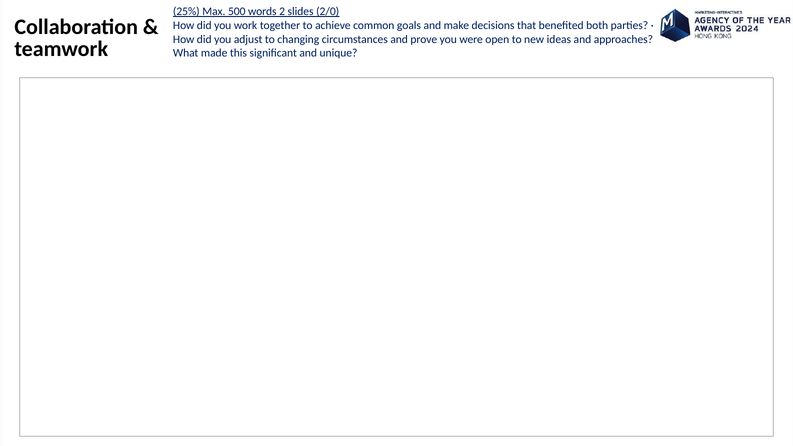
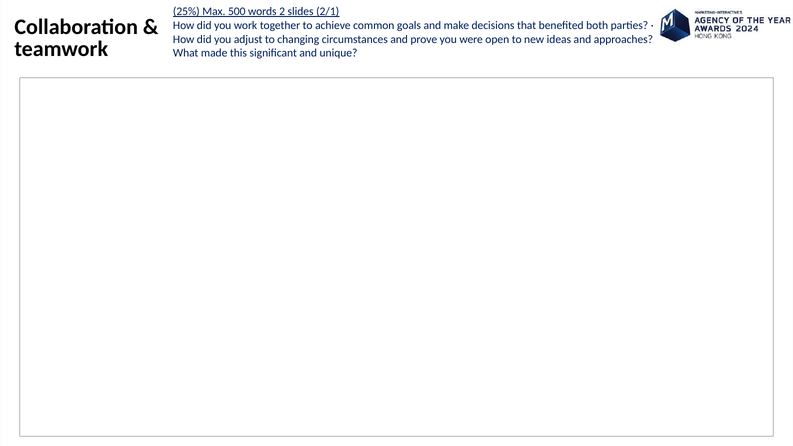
2/0: 2/0 -> 2/1
